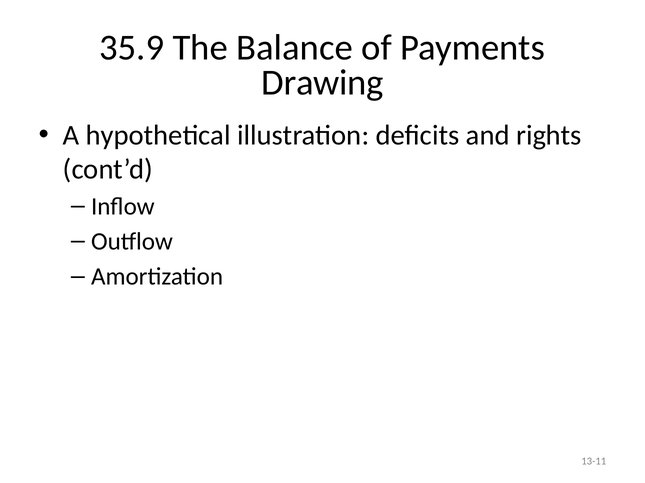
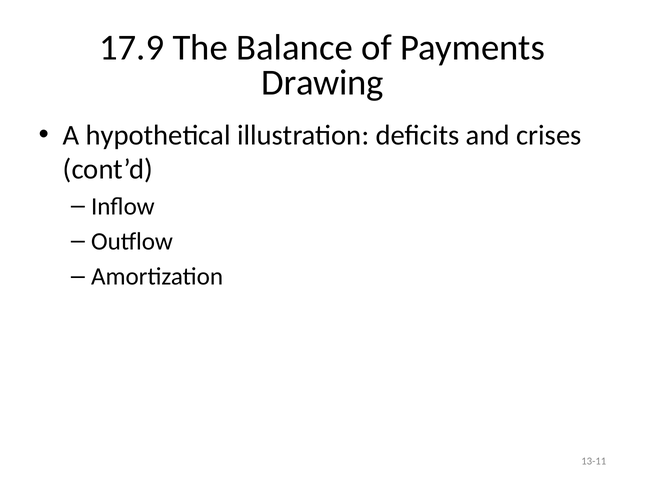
35.9: 35.9 -> 17.9
rights: rights -> crises
